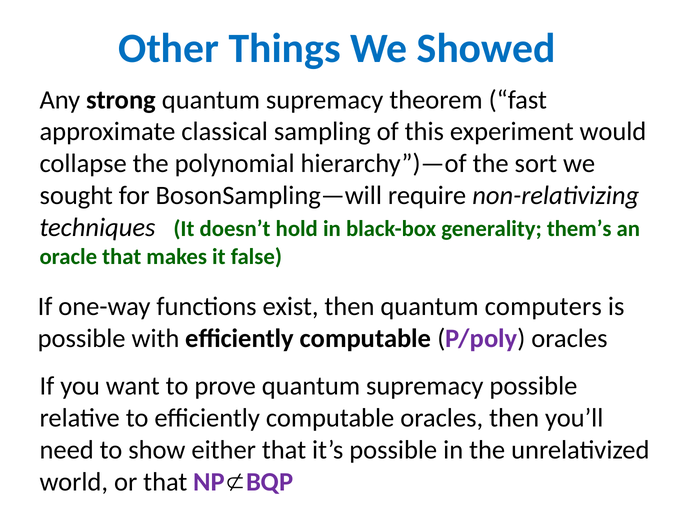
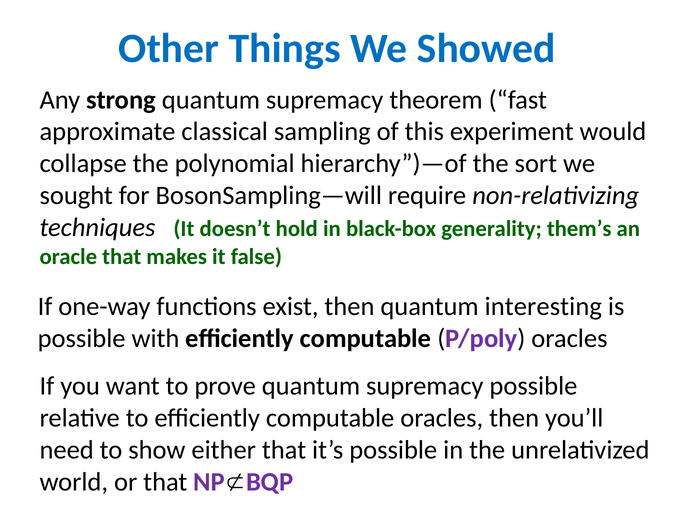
computers: computers -> interesting
